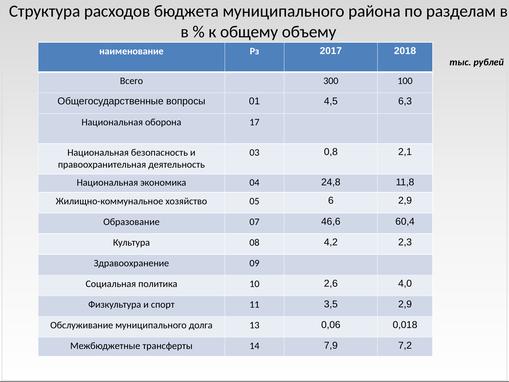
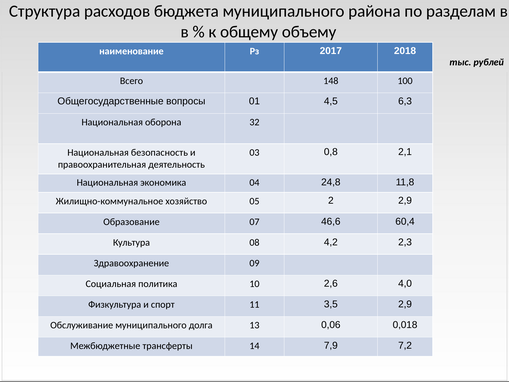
300: 300 -> 148
17: 17 -> 32
6: 6 -> 2
